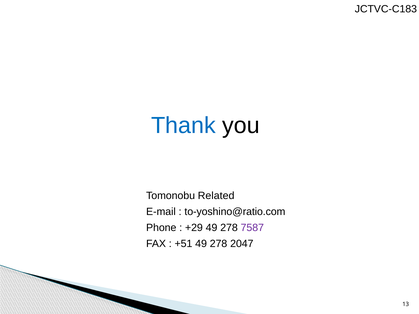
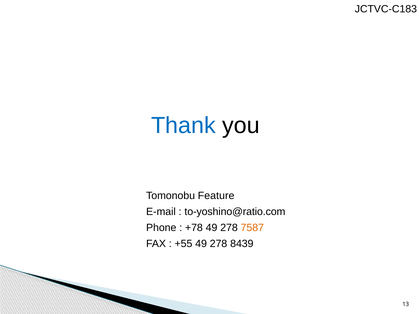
Related: Related -> Feature
+29: +29 -> +78
7587 colour: purple -> orange
+51: +51 -> +55
2047: 2047 -> 8439
